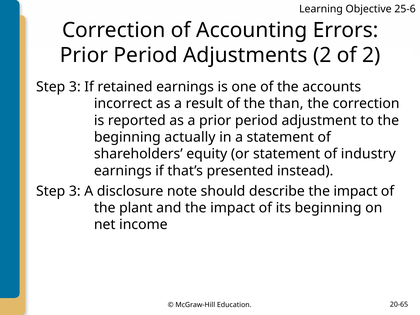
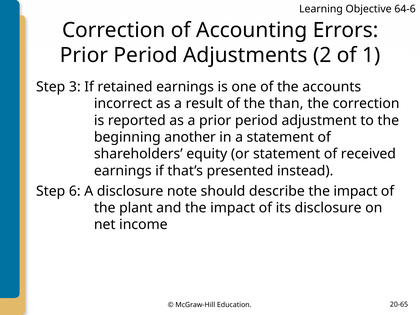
25-6: 25-6 -> 64-6
of 2: 2 -> 1
actually: actually -> another
industry: industry -> received
3 at (75, 191): 3 -> 6
its beginning: beginning -> disclosure
